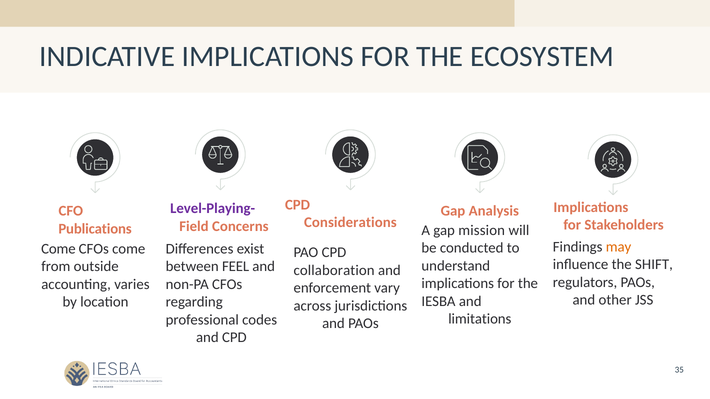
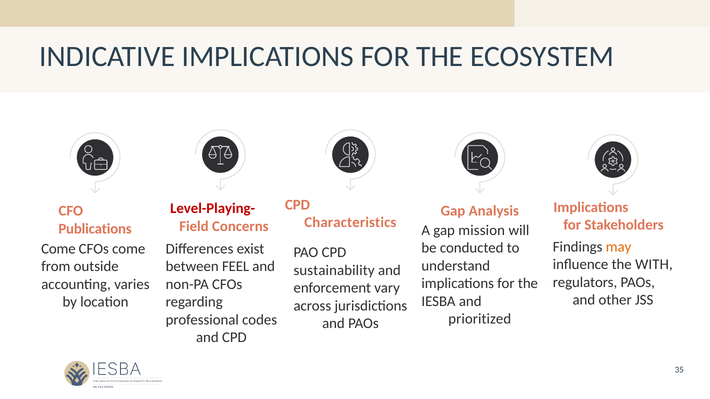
Level-Playing- colour: purple -> red
Considerations: Considerations -> Characteristics
SHIFT: SHIFT -> WITH
collaboration: collaboration -> sustainability
limitations: limitations -> prioritized
